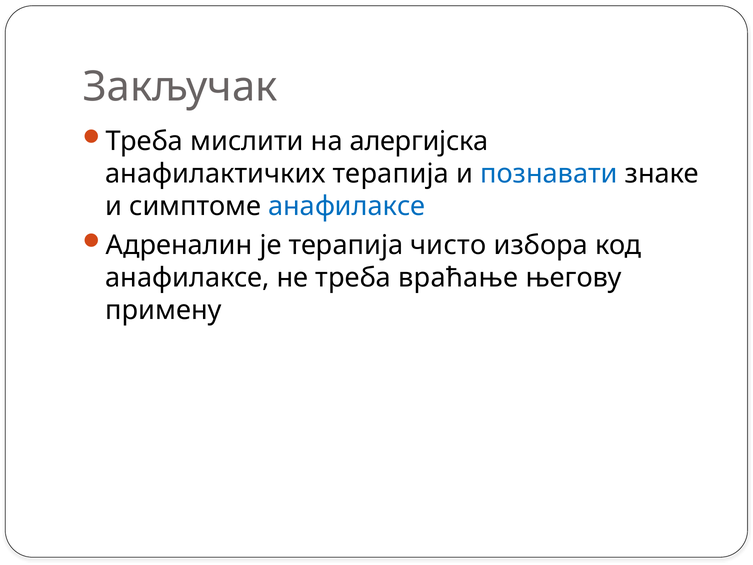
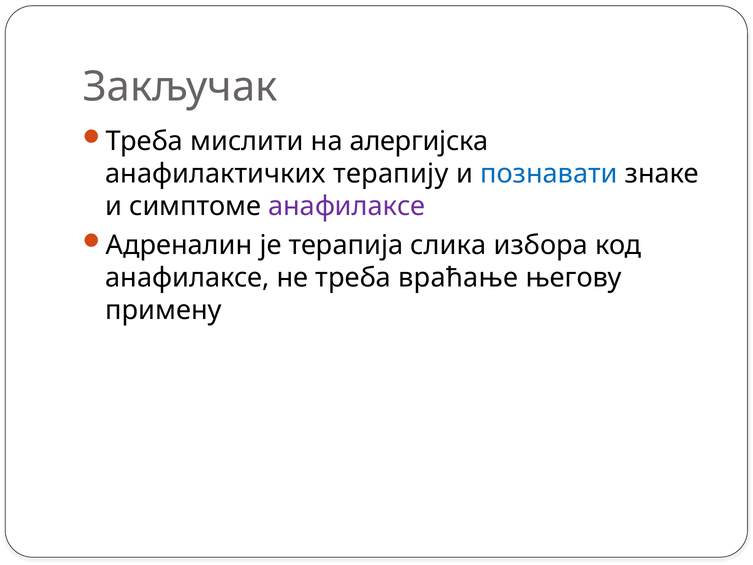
анафилактичких терапија: терапија -> терапију
анафилаксе at (347, 206) colour: blue -> purple
чисто: чисто -> слика
